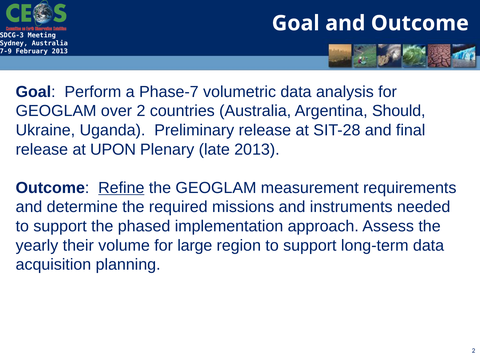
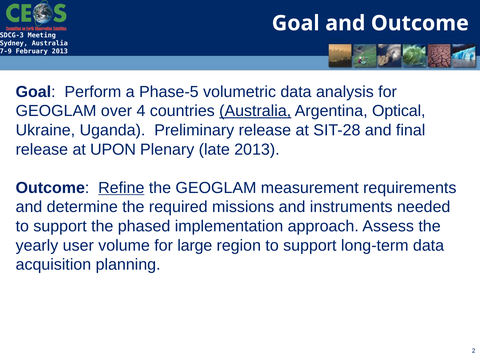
Phase-7: Phase-7 -> Phase-5
over 2: 2 -> 4
Australia at (255, 111) underline: none -> present
Should: Should -> Optical
their: their -> user
